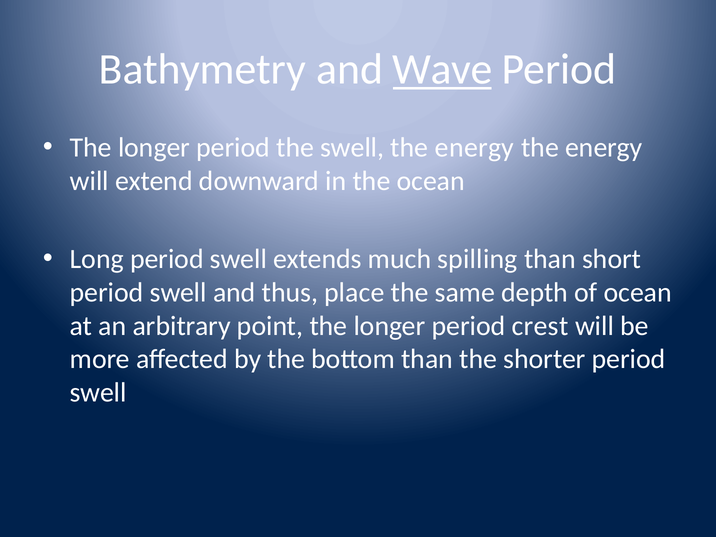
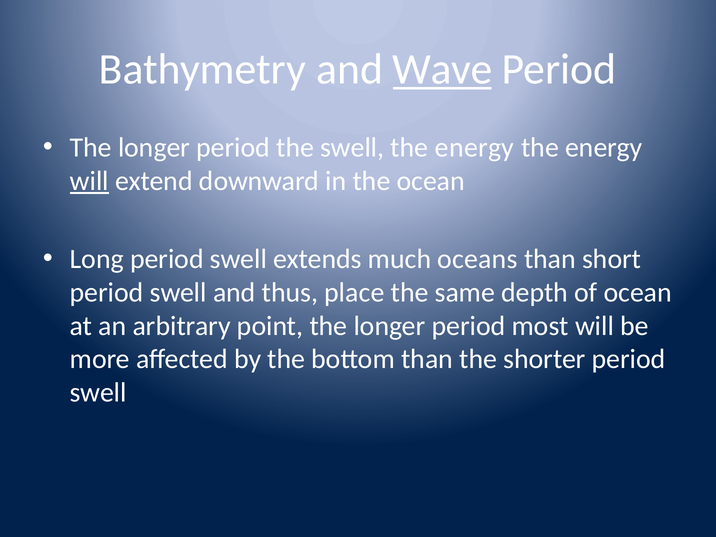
will at (89, 181) underline: none -> present
spilling: spilling -> oceans
crest: crest -> most
